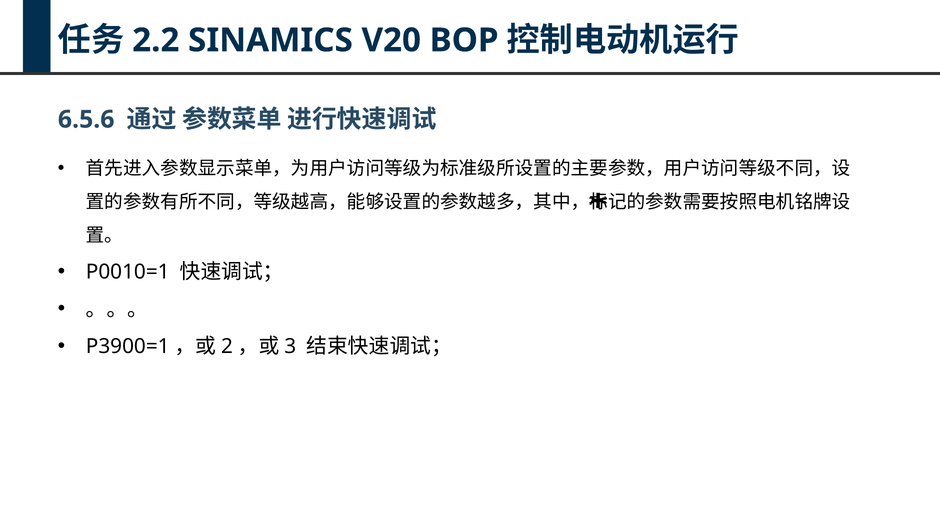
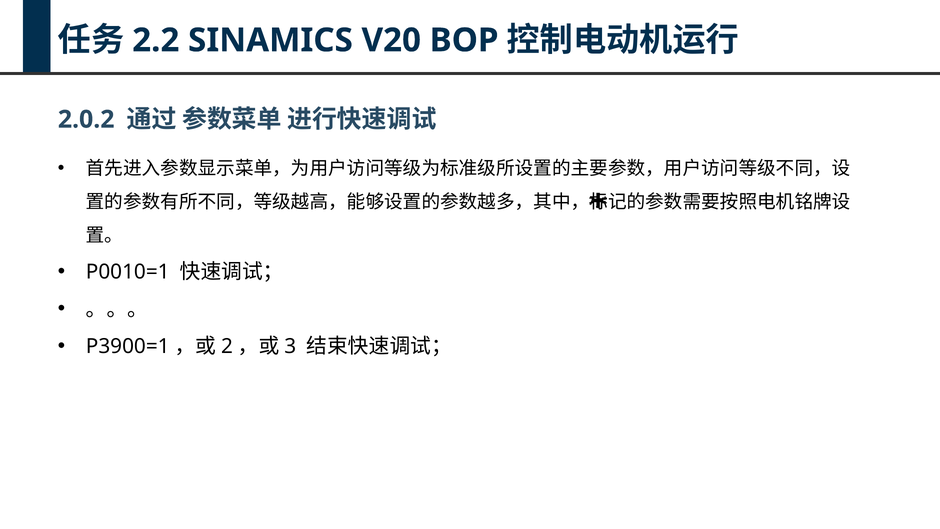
6.5.6: 6.5.6 -> 2.0.2
